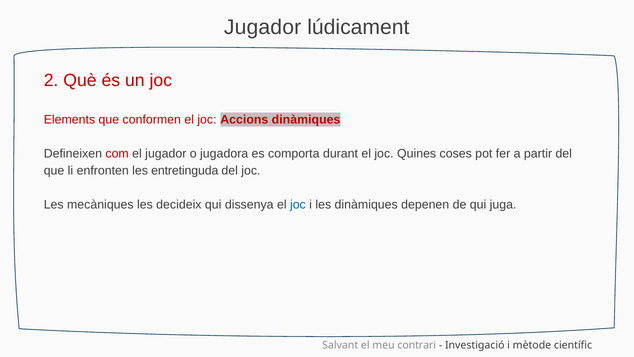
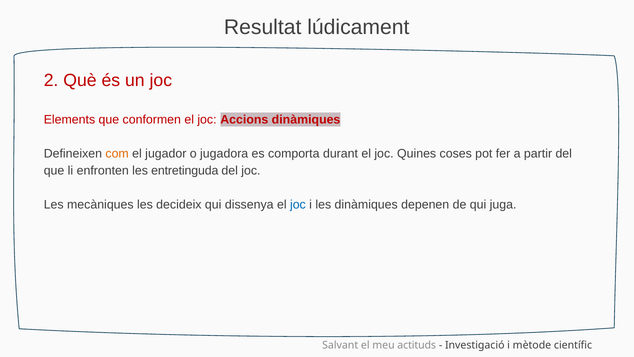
Jugador at (263, 27): Jugador -> Resultat
com colour: red -> orange
contrari: contrari -> actituds
